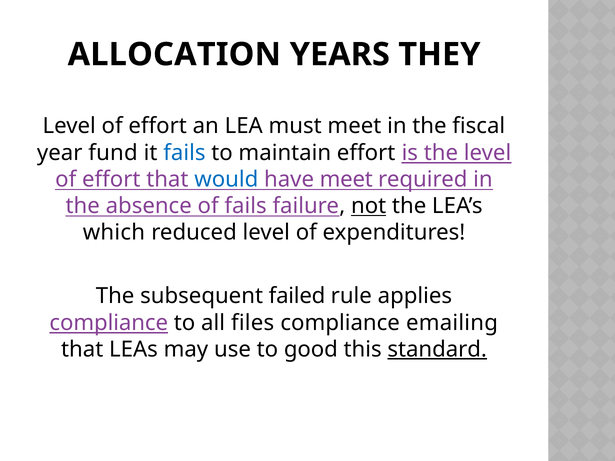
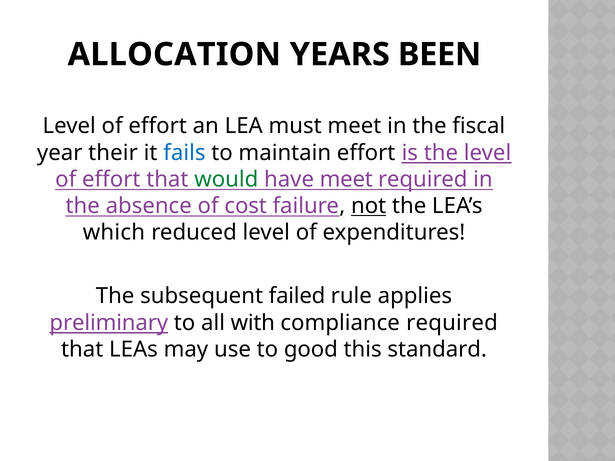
THEY: THEY -> BEEN
fund: fund -> their
would colour: blue -> green
of fails: fails -> cost
compliance at (109, 323): compliance -> preliminary
files: files -> with
compliance emailing: emailing -> required
standard underline: present -> none
